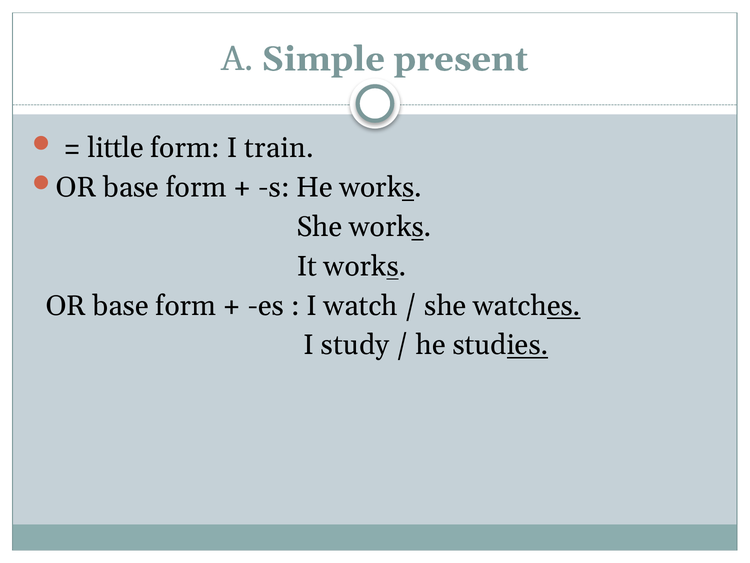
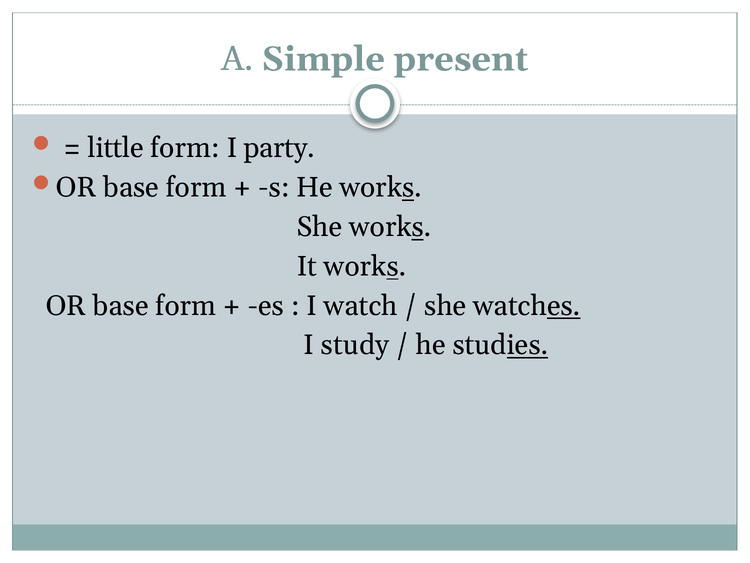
train: train -> party
